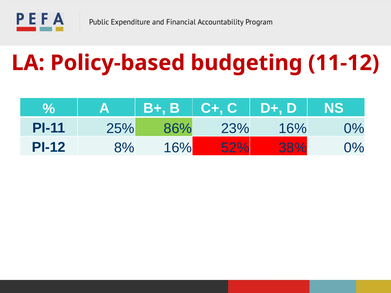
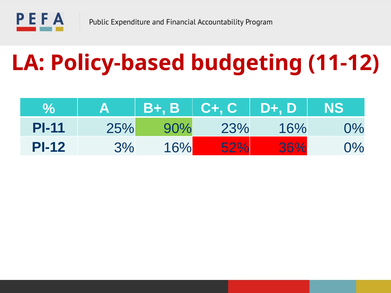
86%: 86% -> 90%
8%: 8% -> 3%
38%: 38% -> 36%
